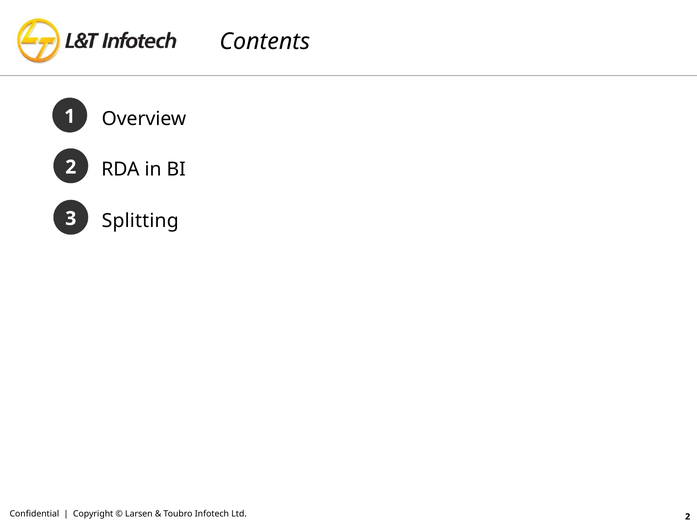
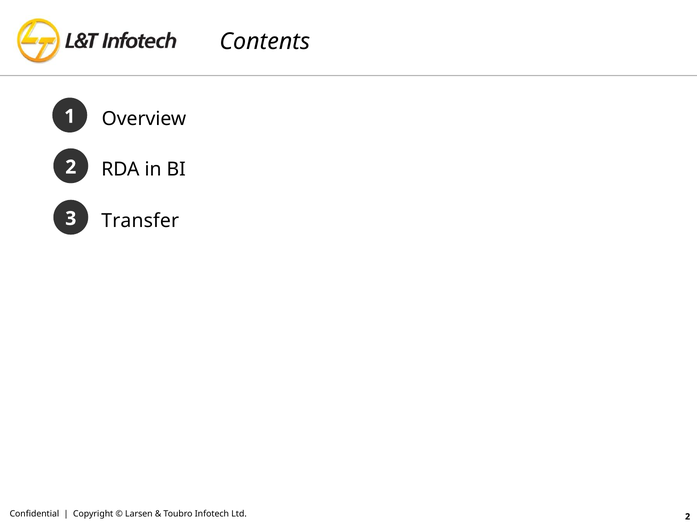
Splitting: Splitting -> Transfer
